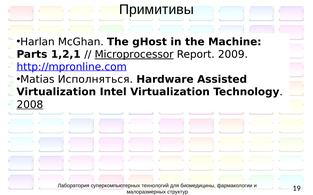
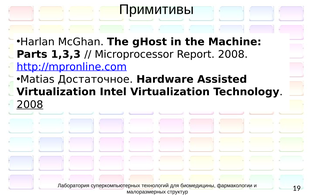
1,2,1: 1,2,1 -> 1,3,3
Microprocessor underline: present -> none
Report 2009: 2009 -> 2008
Исполняться: Исполняться -> Достаточное
